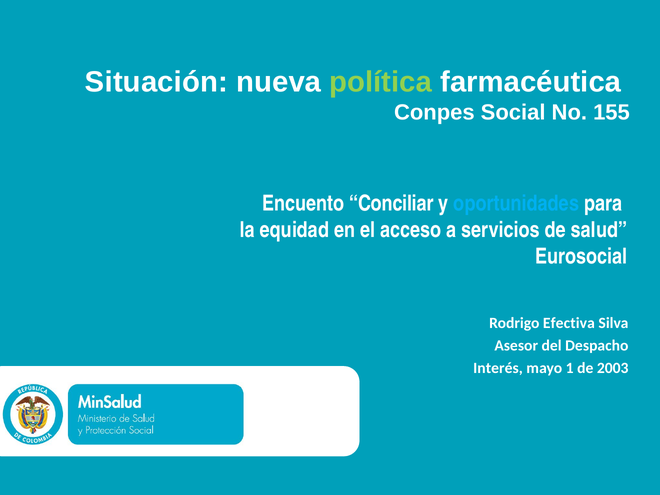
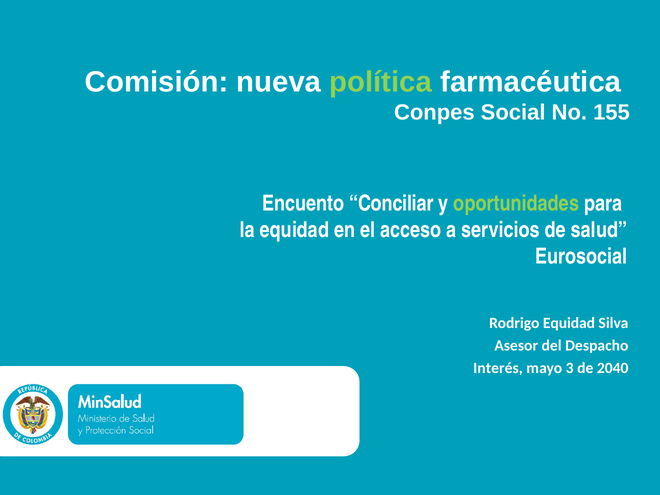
Situación: Situación -> Comisión
oportunidades colour: light blue -> light green
Rodrigo Efectiva: Efectiva -> Equidad
1: 1 -> 3
2003: 2003 -> 2040
